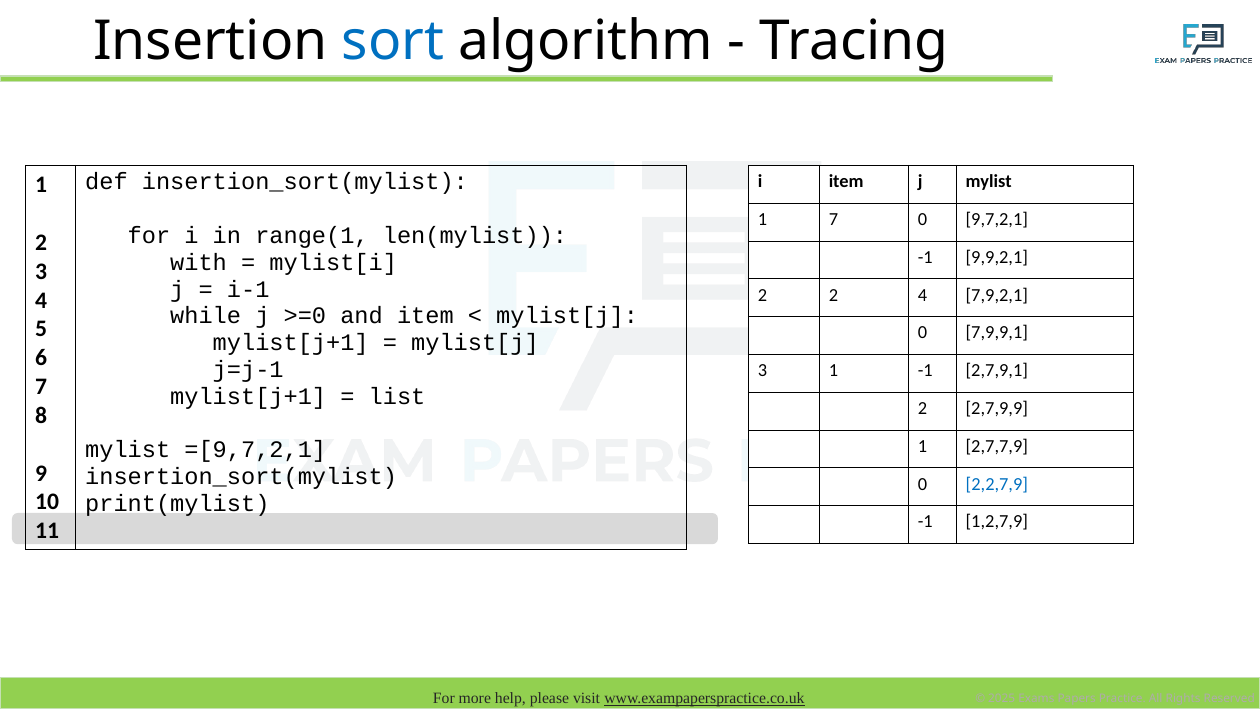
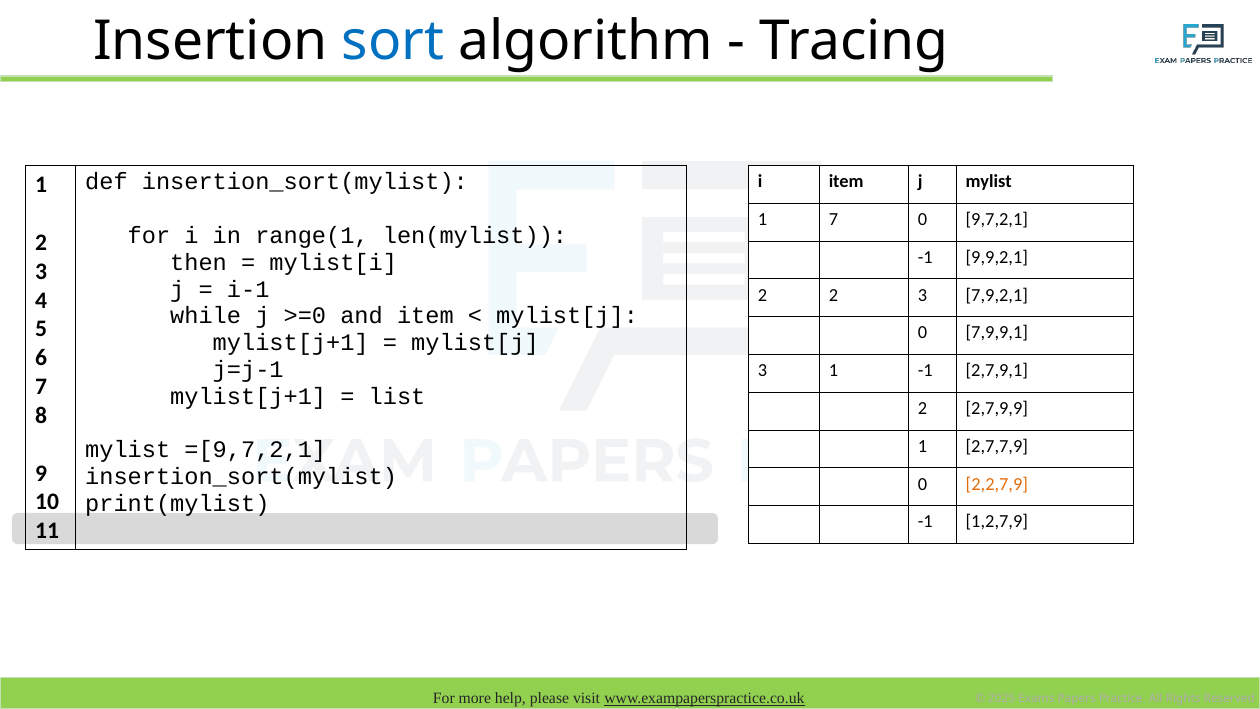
with: with -> then
2 2 4: 4 -> 3
2,2,7,9 colour: blue -> orange
